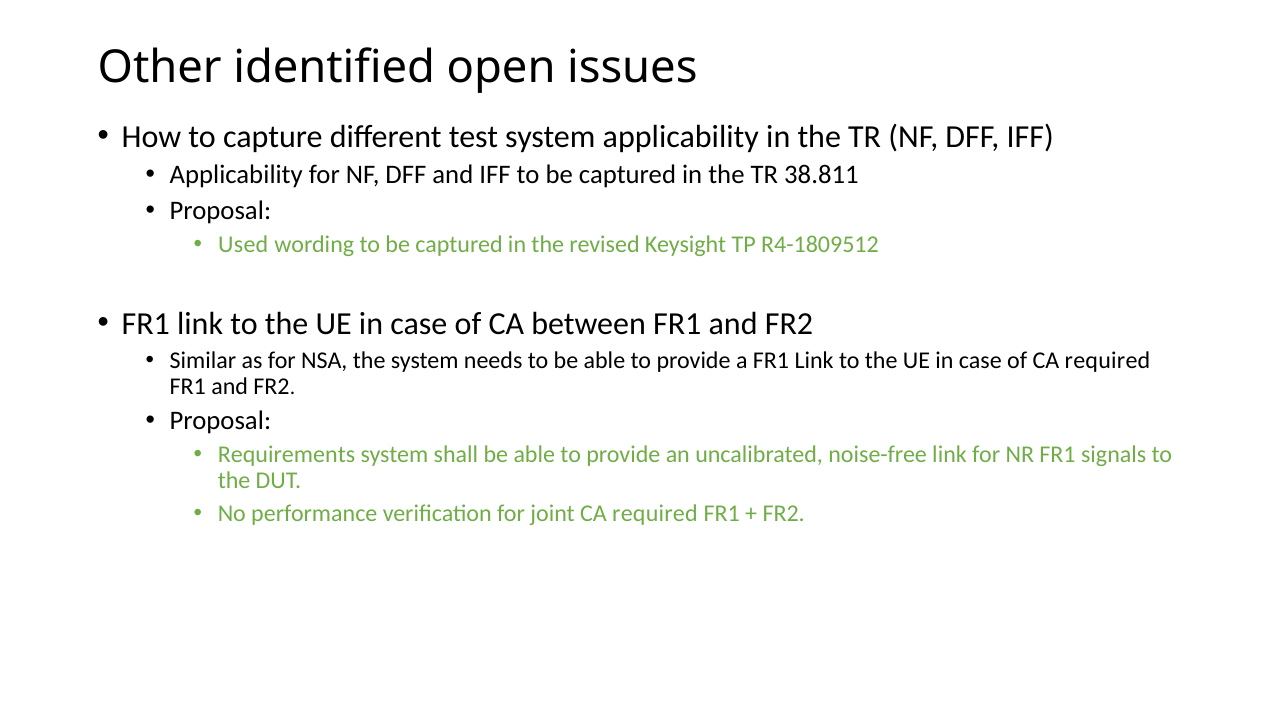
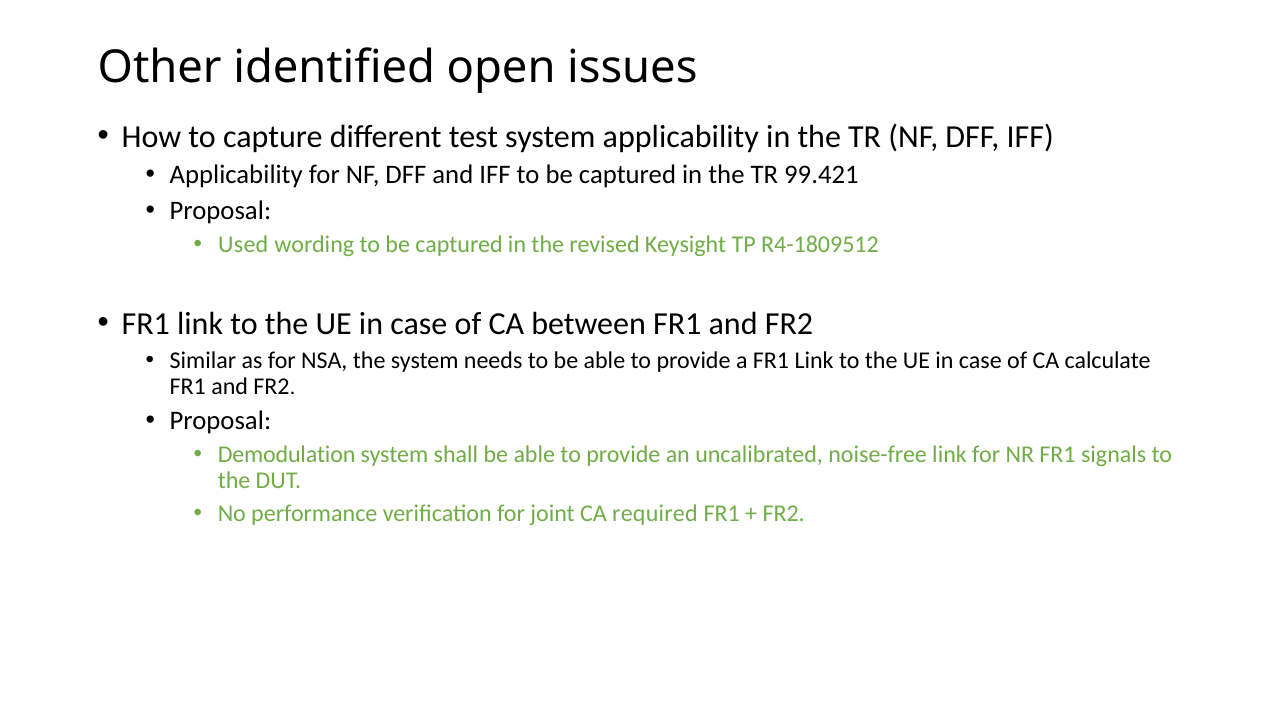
38.811: 38.811 -> 99.421
of CA required: required -> calculate
Requirements: Requirements -> Demodulation
